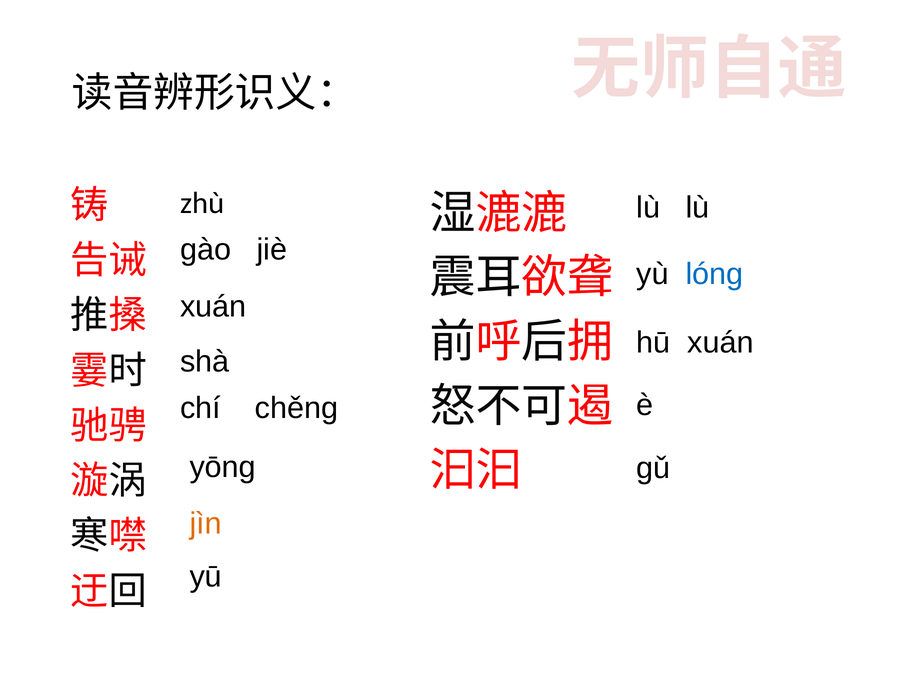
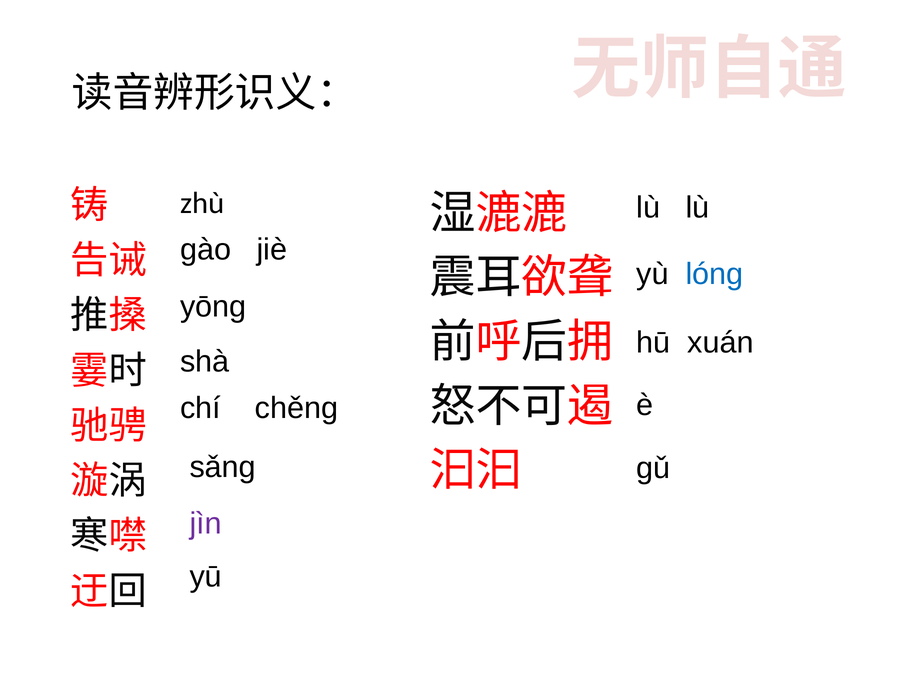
xuán at (213, 306): xuán -> yōng
yōng: yōng -> sǎng
jìn colour: orange -> purple
